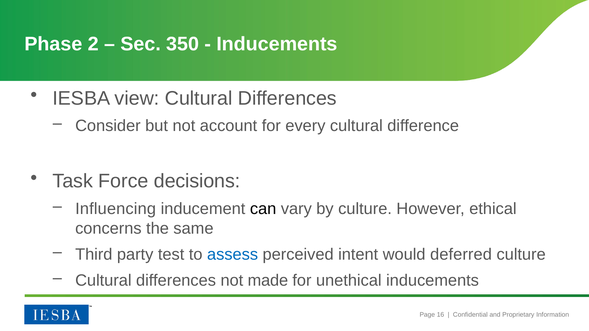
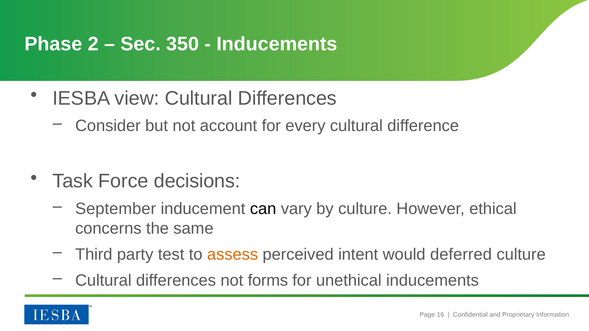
Influencing: Influencing -> September
assess colour: blue -> orange
made: made -> forms
